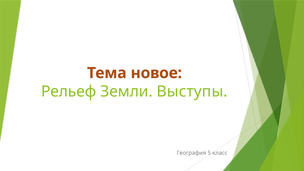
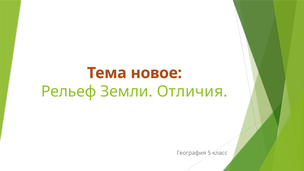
Выступы: Выступы -> Отличия
